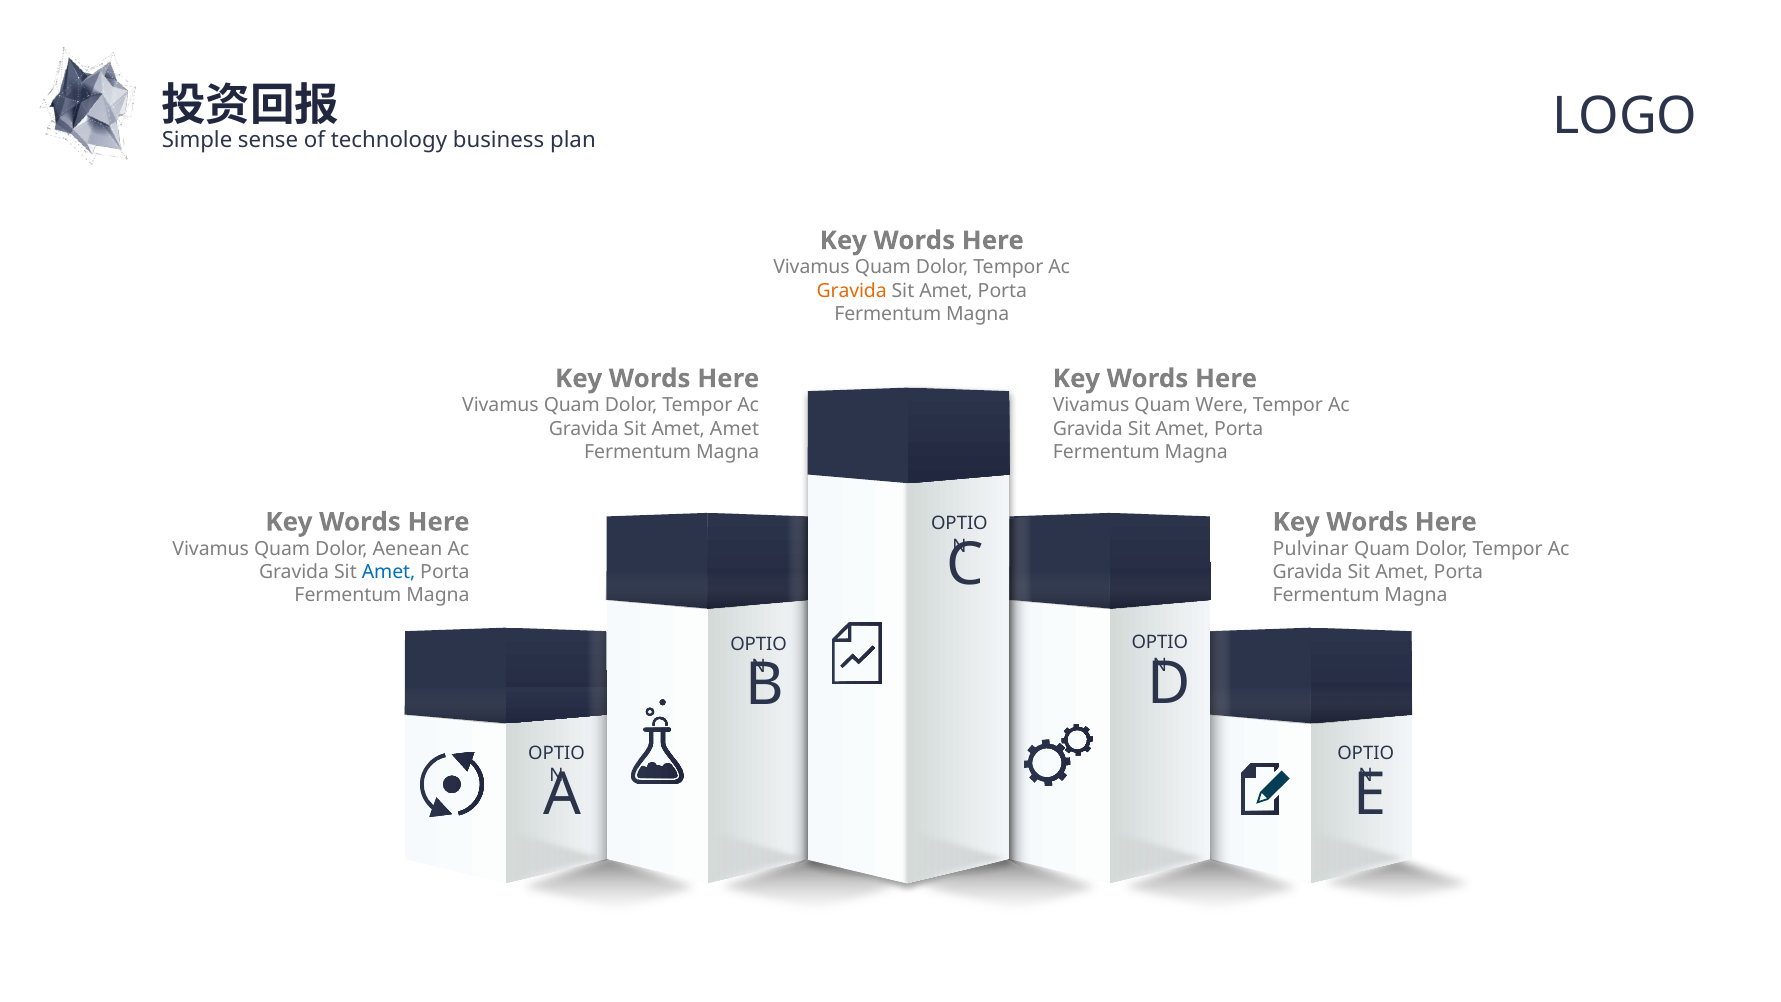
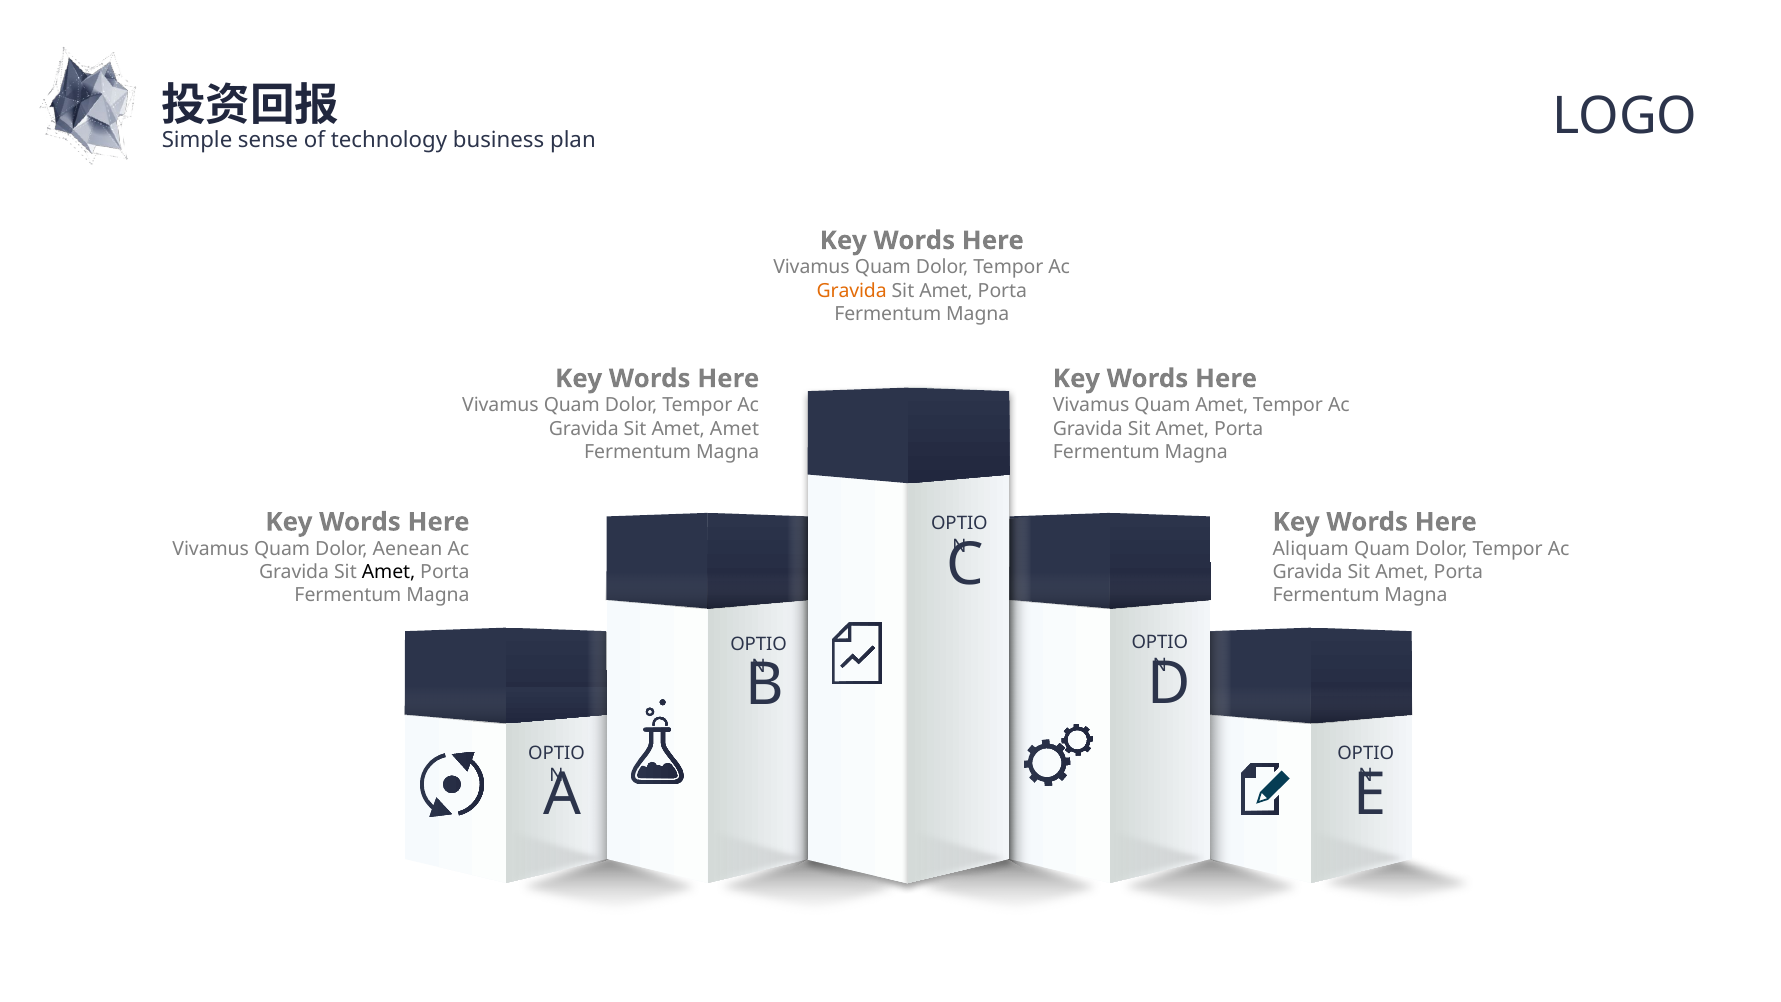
Quam Were: Were -> Amet
Pulvinar: Pulvinar -> Aliquam
Amet at (389, 572) colour: blue -> black
